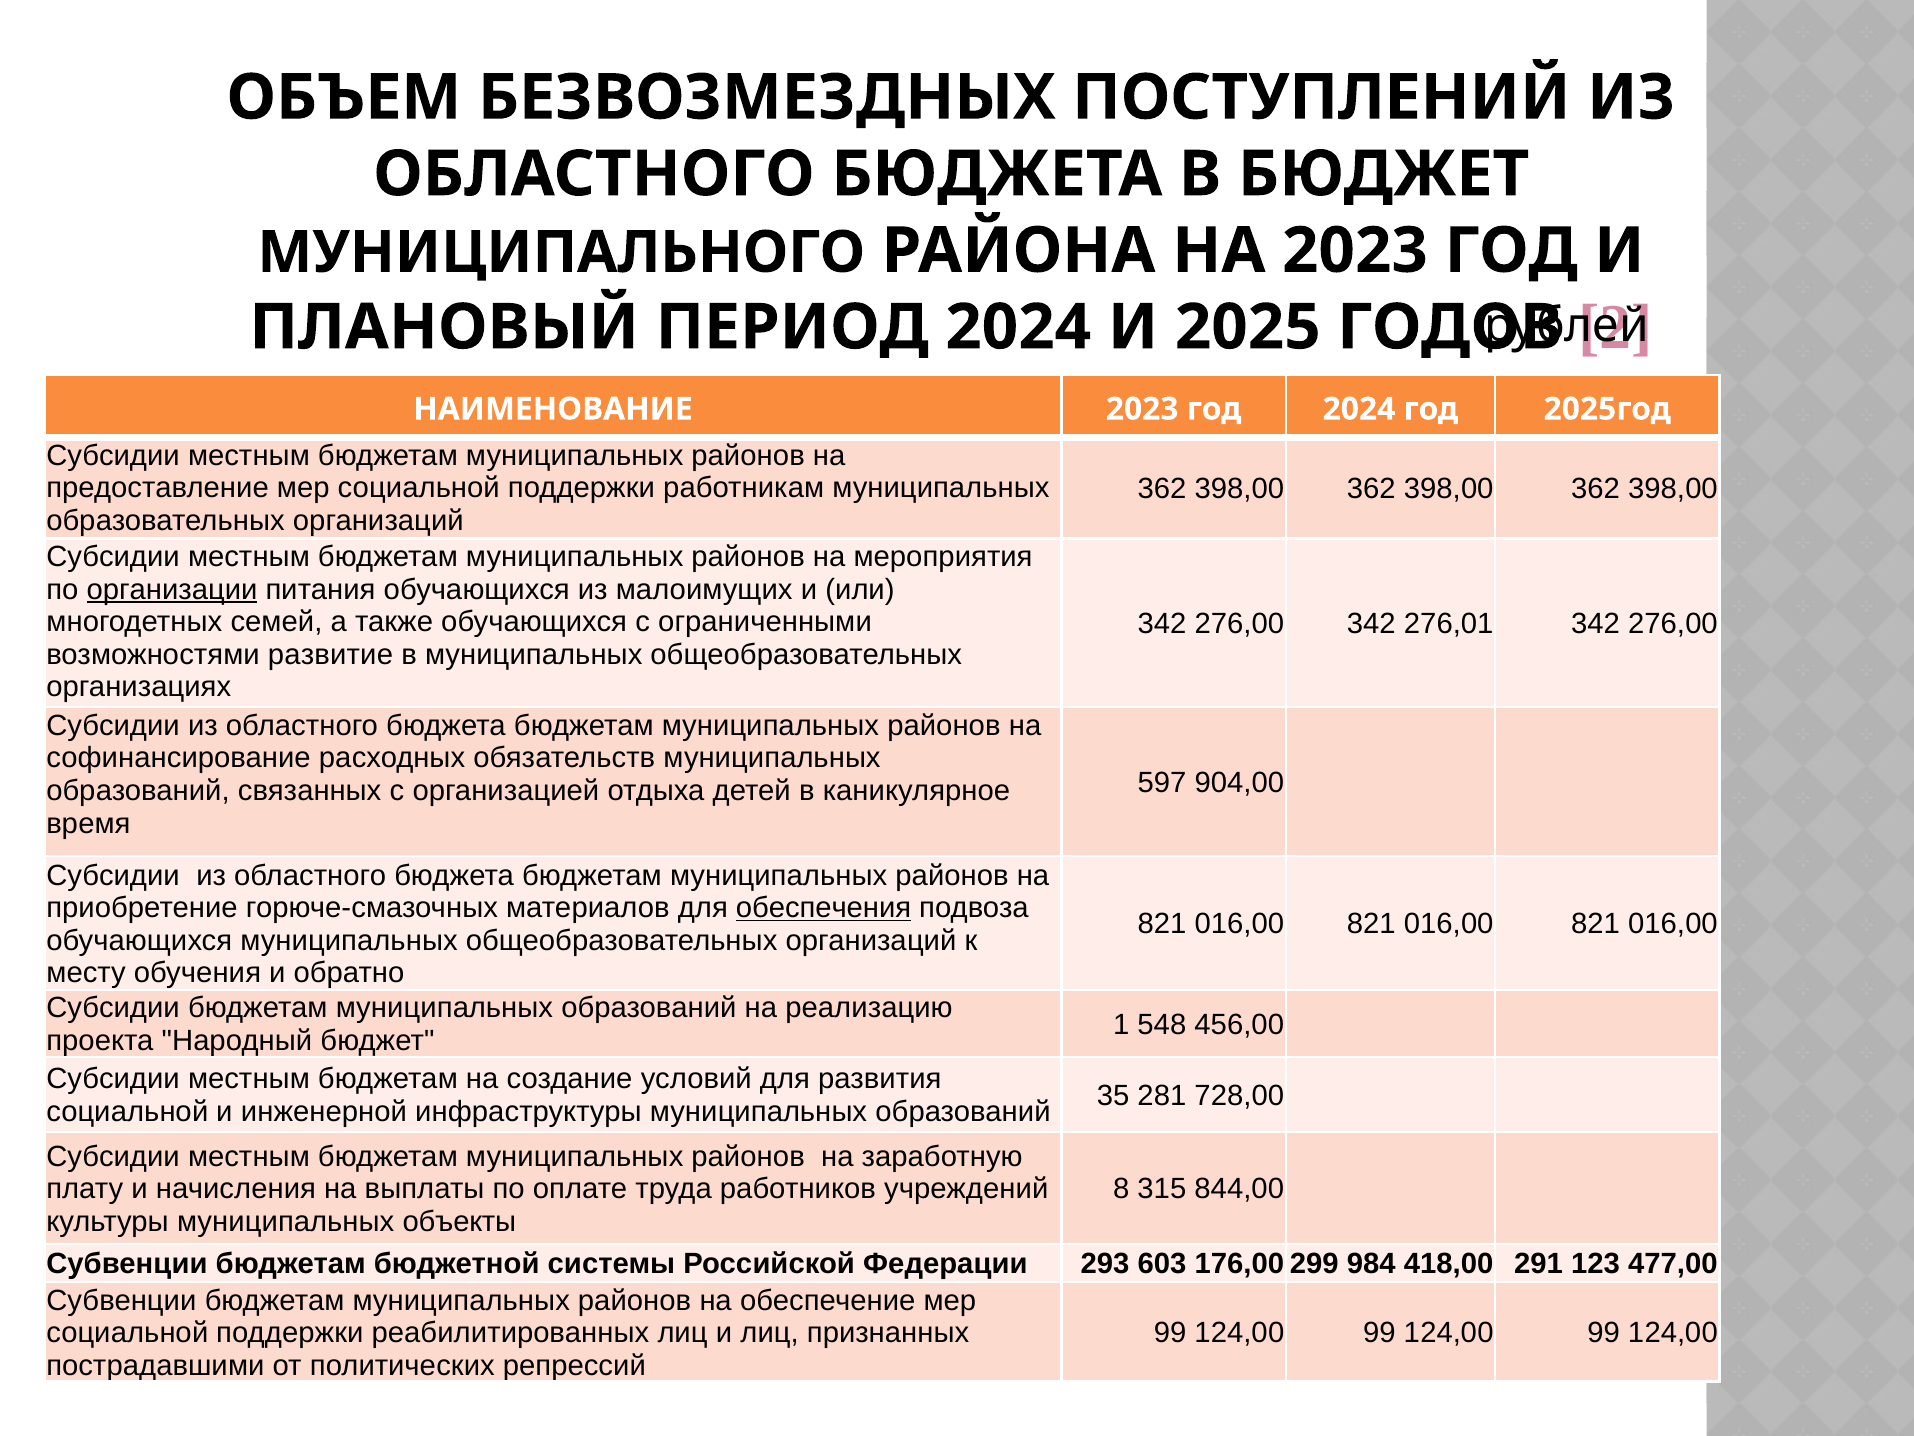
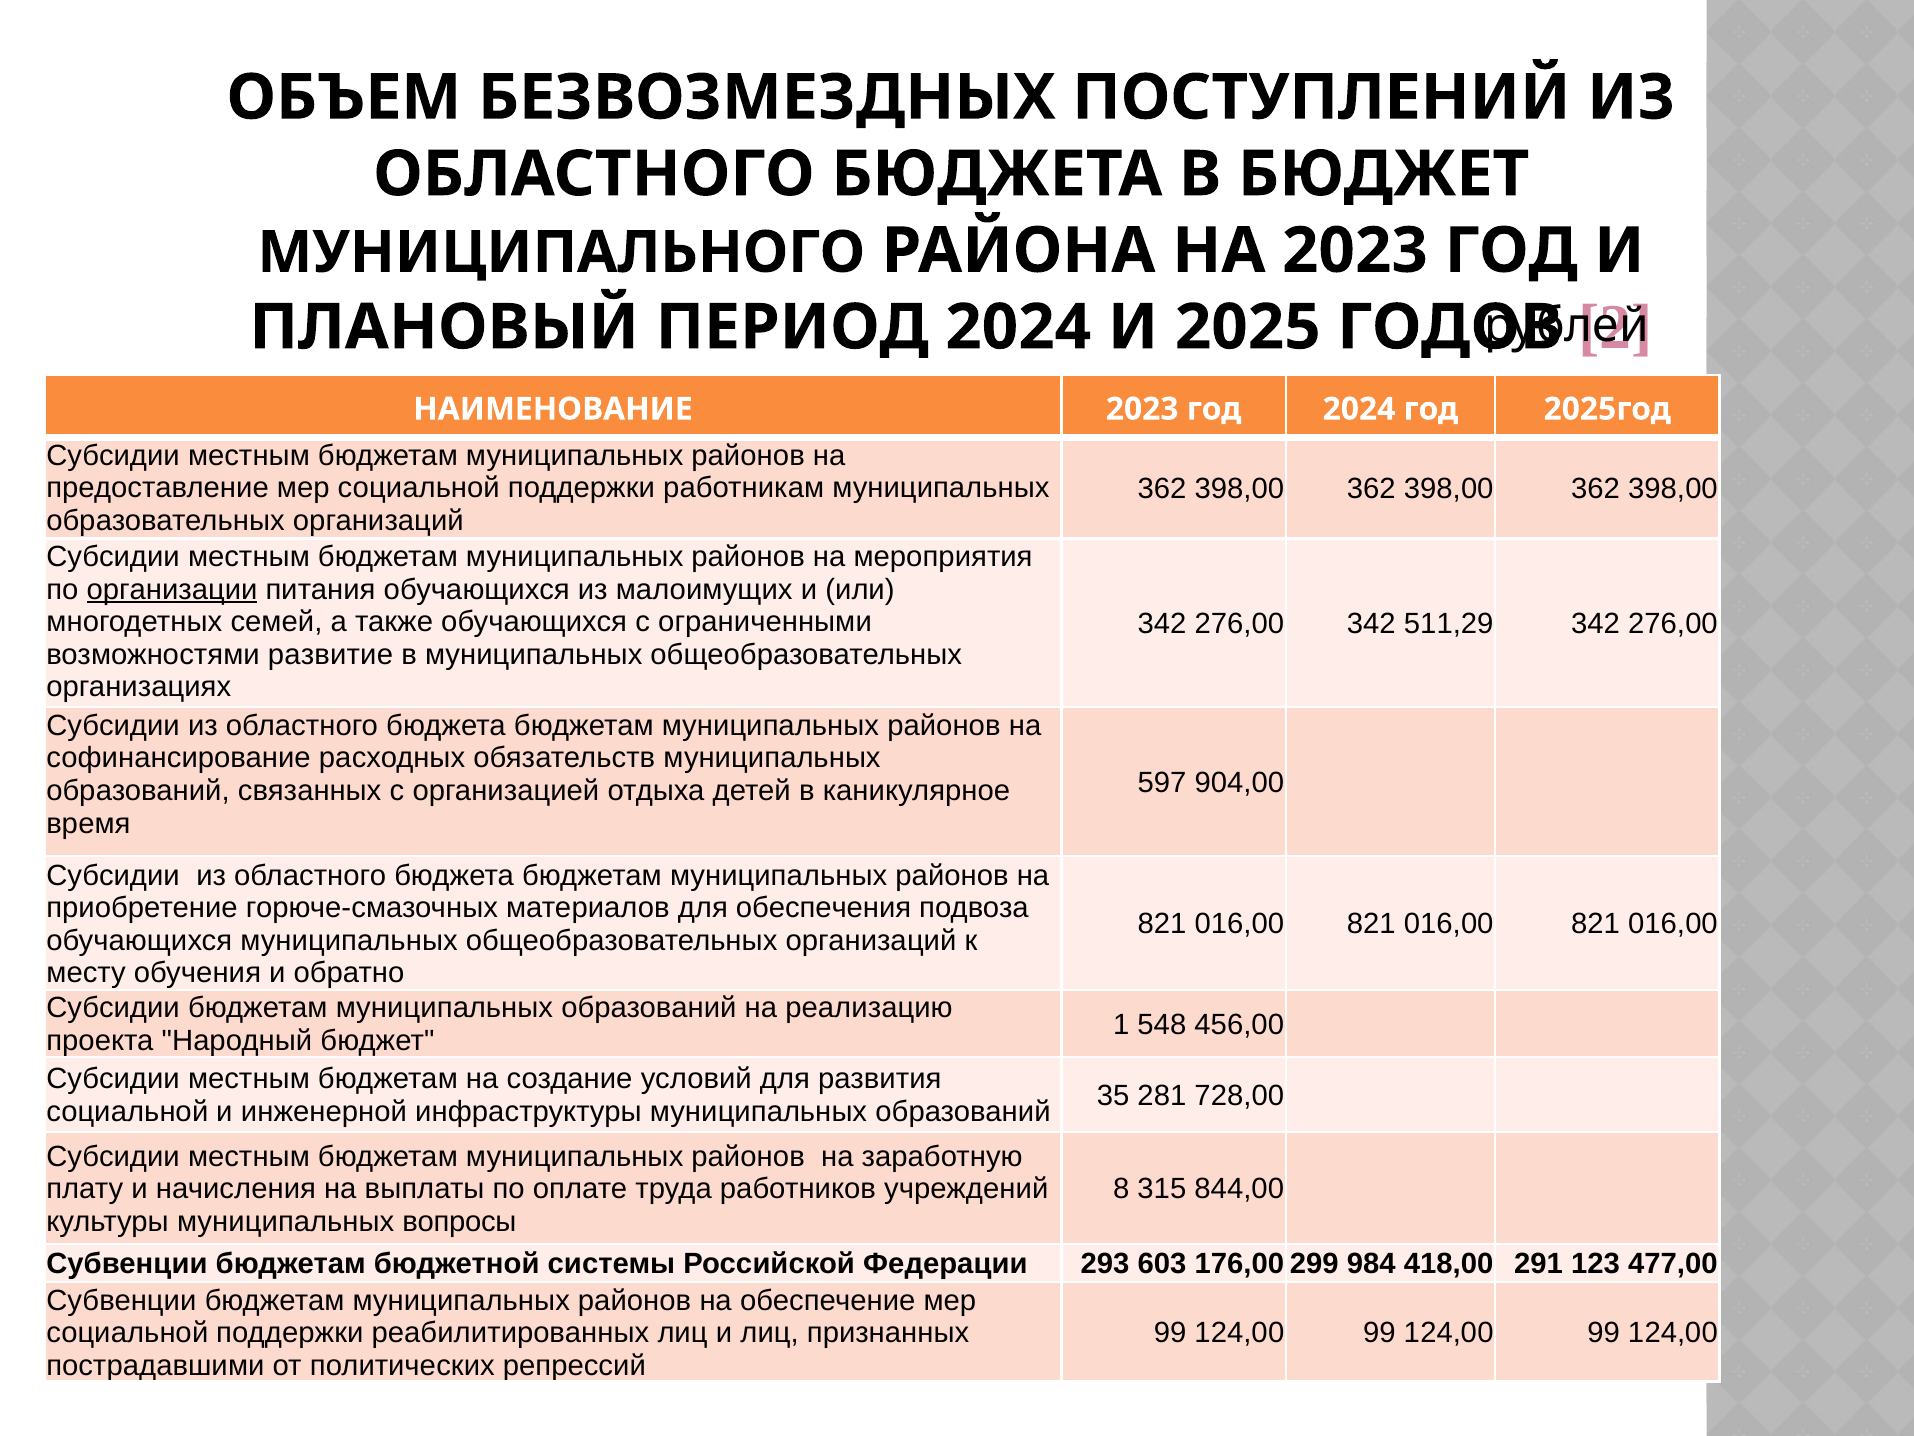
276,01: 276,01 -> 511,29
обеспечения underline: present -> none
объекты: объекты -> вопросы
